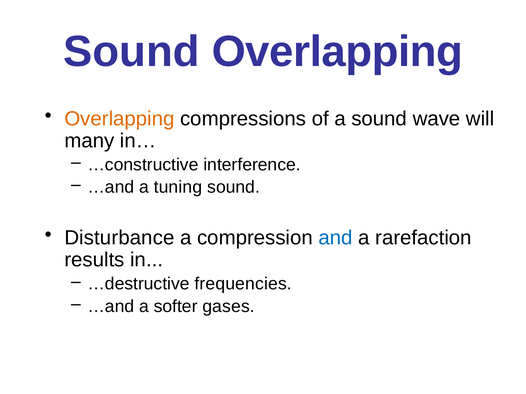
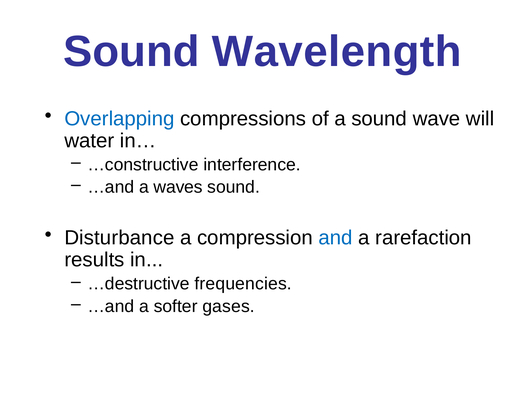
Sound Overlapping: Overlapping -> Wavelength
Overlapping at (119, 119) colour: orange -> blue
many: many -> water
tuning: tuning -> waves
